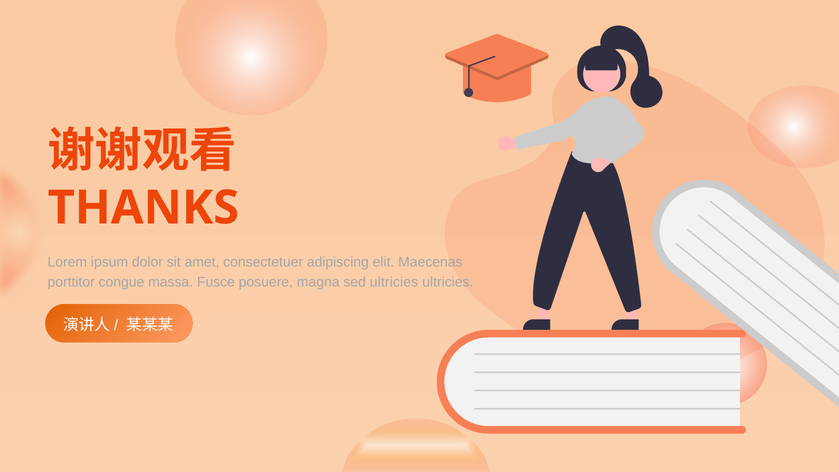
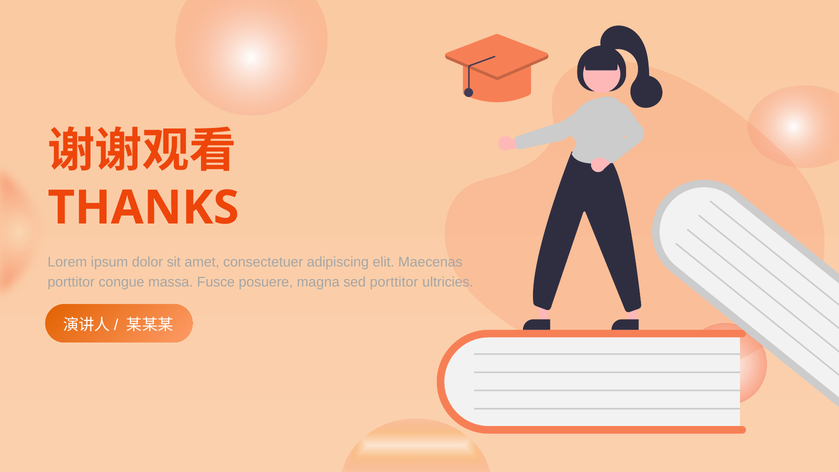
sed ultricies: ultricies -> porttitor
